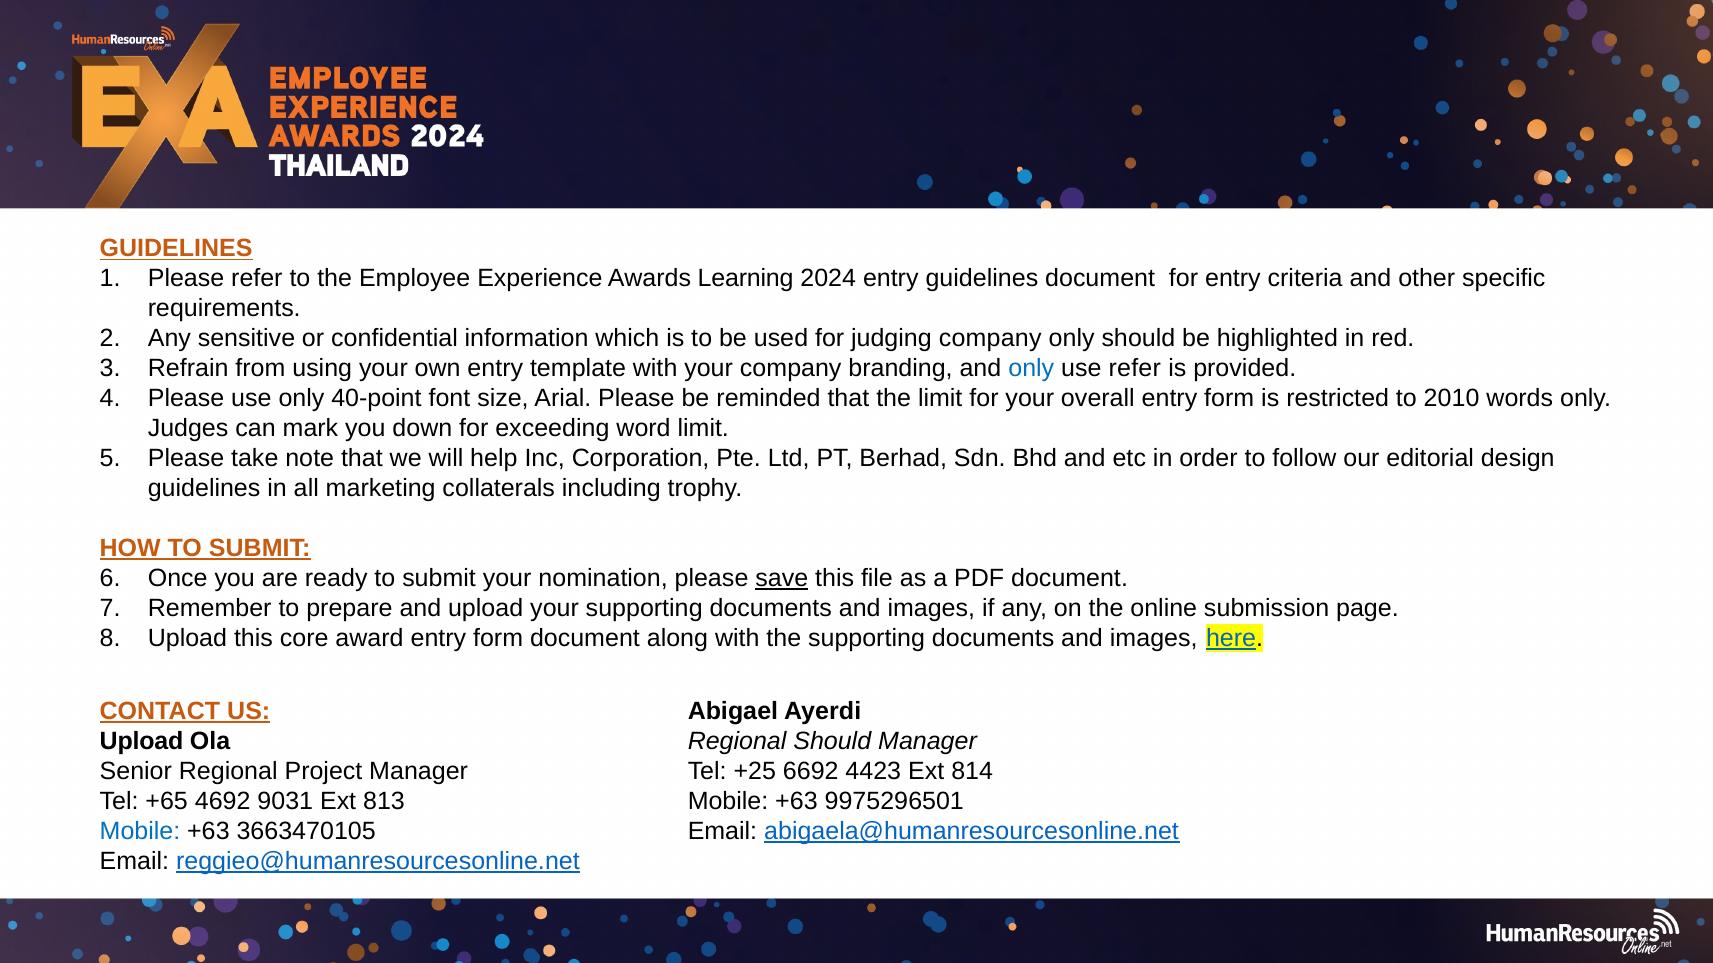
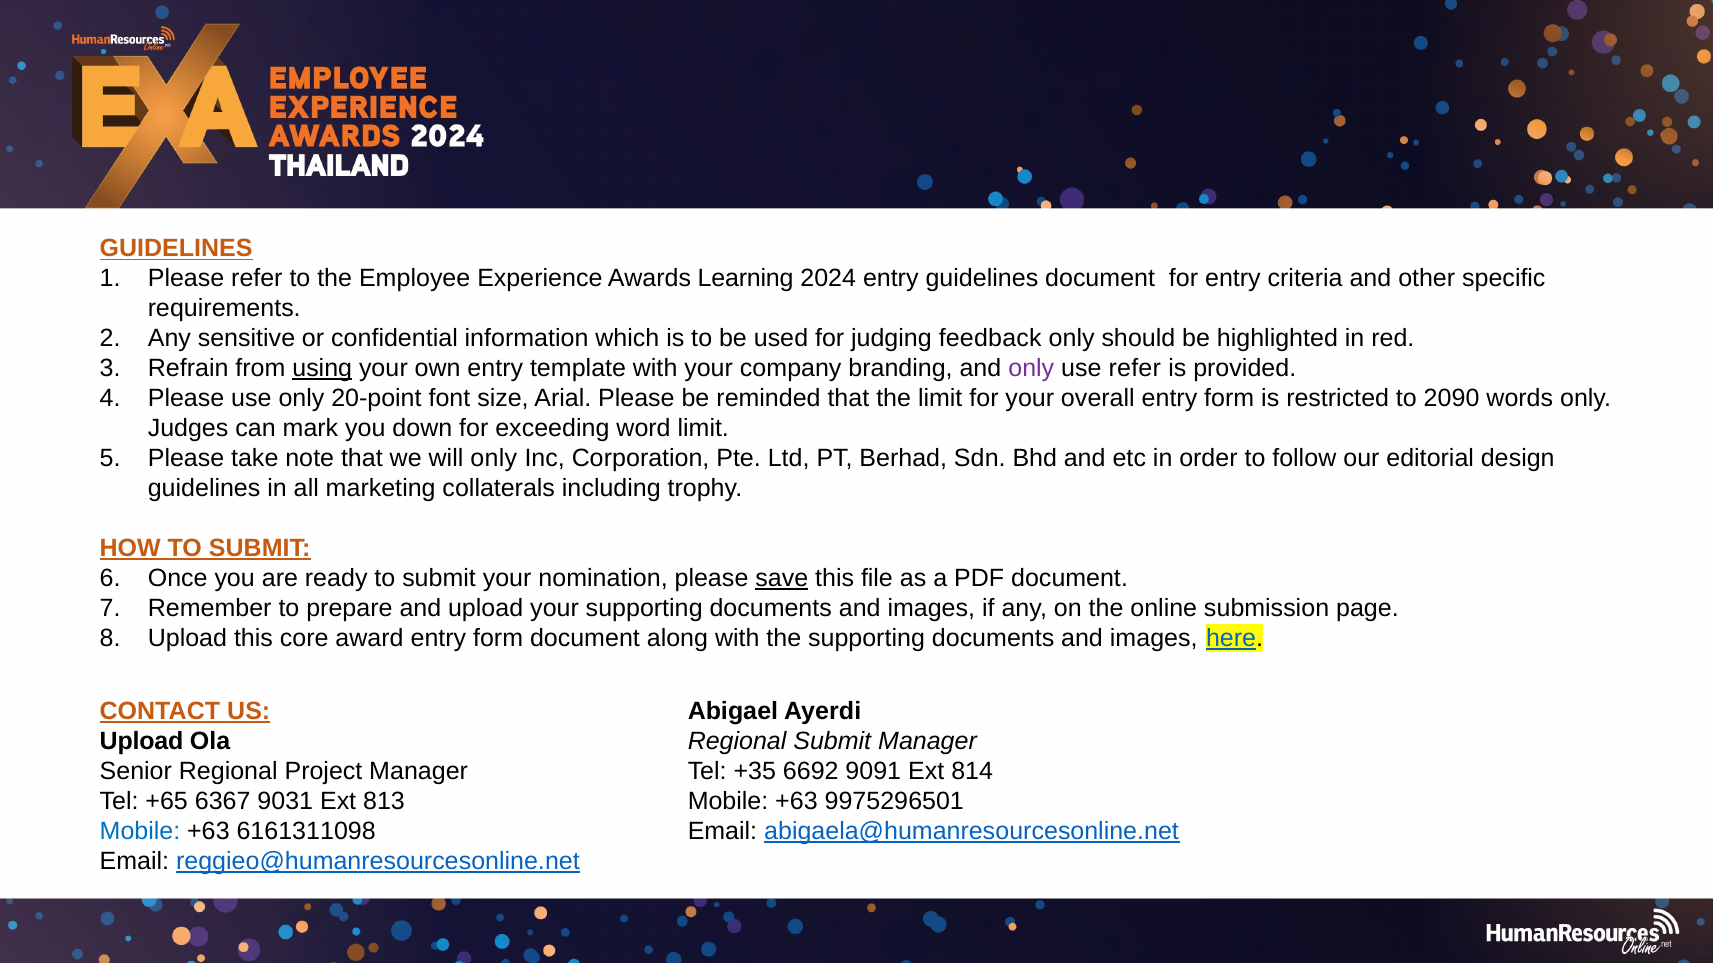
judging company: company -> feedback
using underline: none -> present
only at (1031, 368) colour: blue -> purple
40-point: 40-point -> 20-point
2010: 2010 -> 2090
will help: help -> only
Regional Should: Should -> Submit
+25: +25 -> +35
4423: 4423 -> 9091
4692: 4692 -> 6367
3663470105: 3663470105 -> 6161311098
